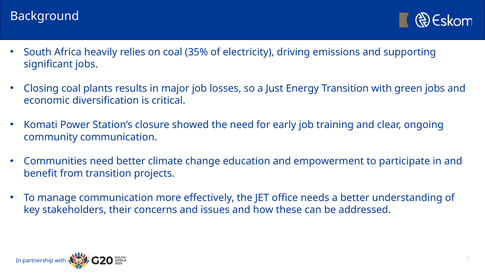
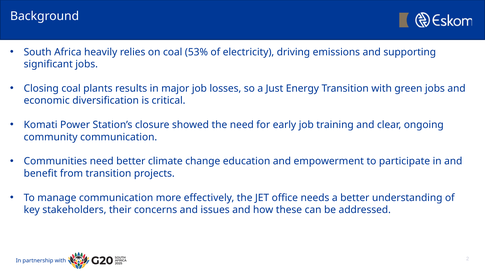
35%: 35% -> 53%
